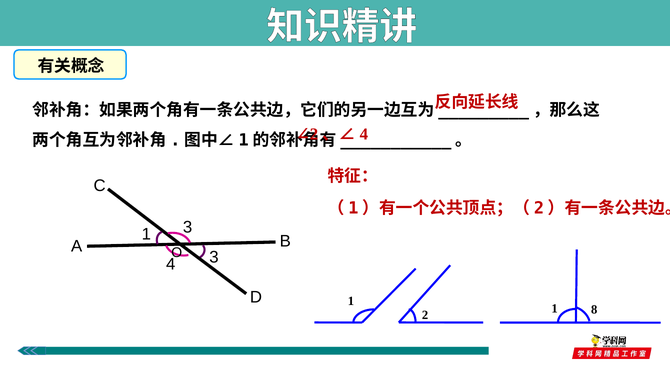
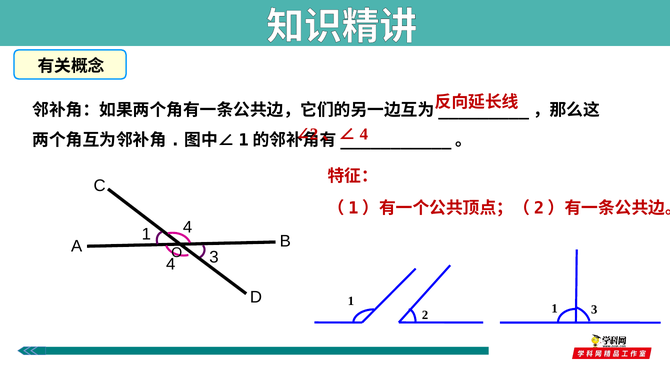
1 3: 3 -> 4
1 8: 8 -> 3
